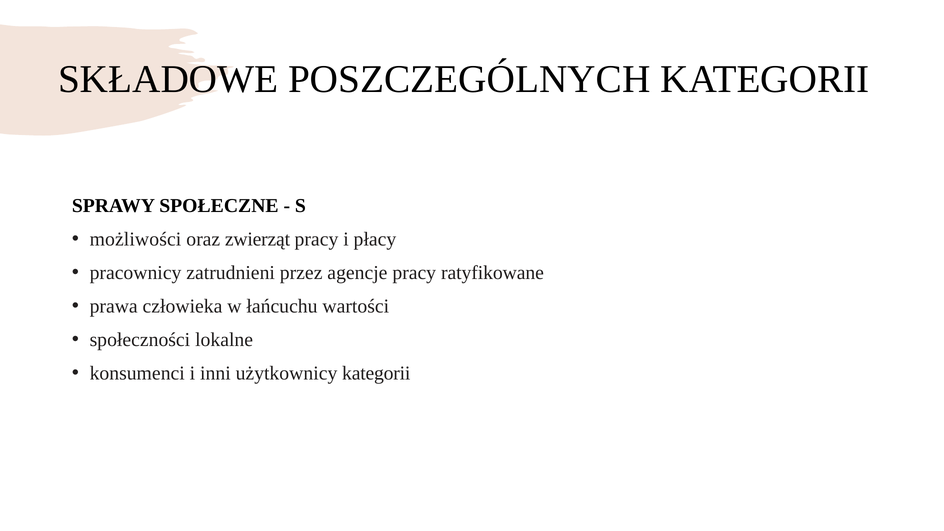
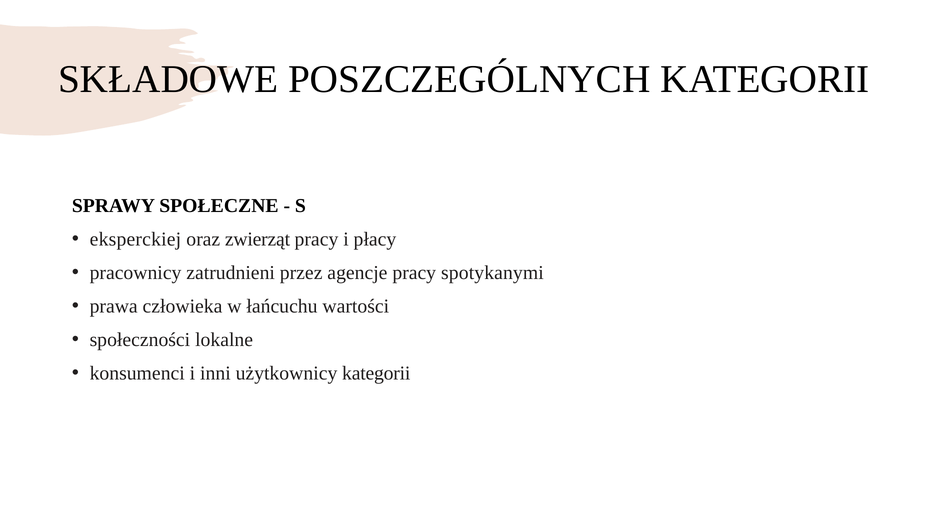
możliwości: możliwości -> eksperckiej
ratyfikowane: ratyfikowane -> spotykanymi
